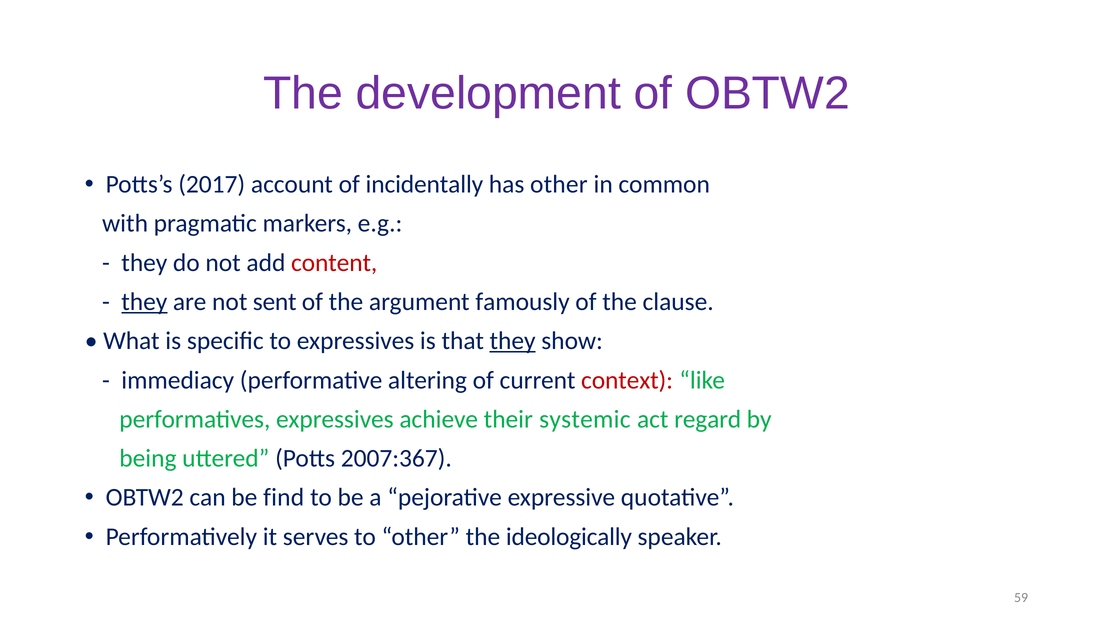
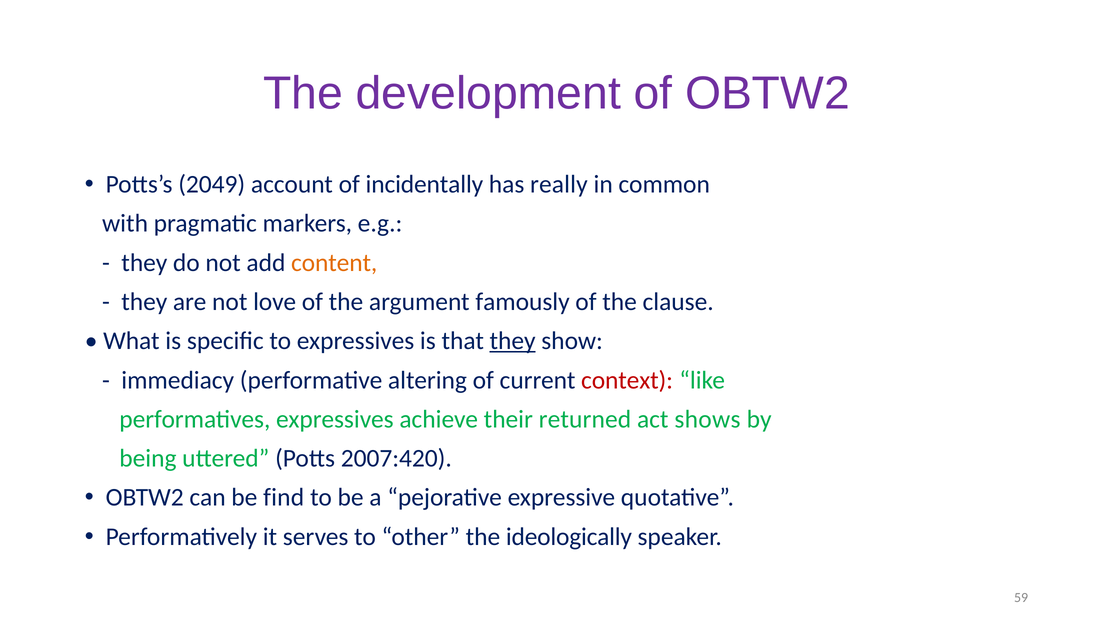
2017: 2017 -> 2049
has other: other -> really
content colour: red -> orange
they at (144, 302) underline: present -> none
sent: sent -> love
systemic: systemic -> returned
regard: regard -> shows
2007:367: 2007:367 -> 2007:420
